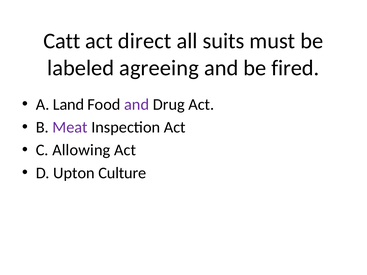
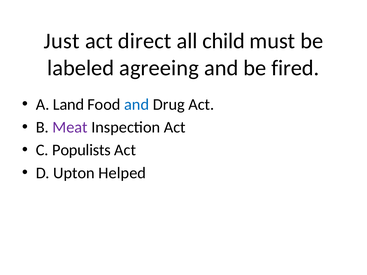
Catt: Catt -> Just
suits: suits -> child
and at (137, 105) colour: purple -> blue
Allowing: Allowing -> Populists
Culture: Culture -> Helped
